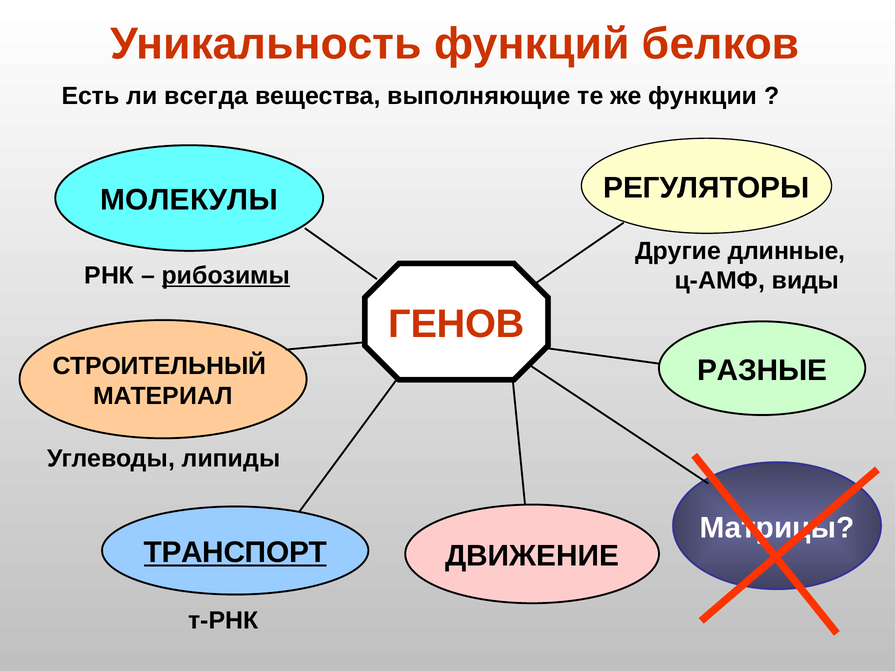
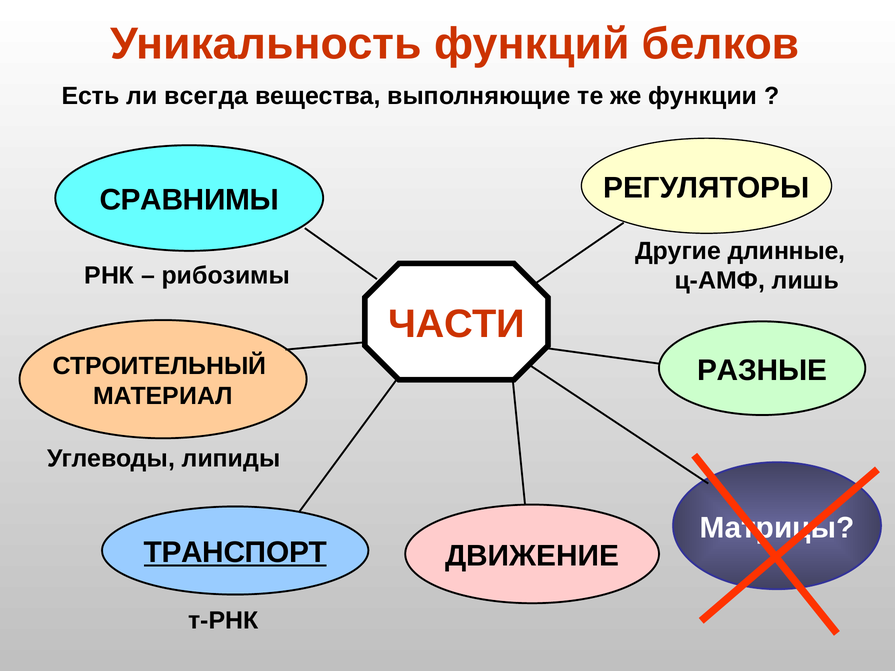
МОЛЕКУЛЫ: МОЛЕКУЛЫ -> СРАВНИМЫ
рибозимы underline: present -> none
виды: виды -> лишь
ГЕНОВ: ГЕНОВ -> ЧАСТИ
